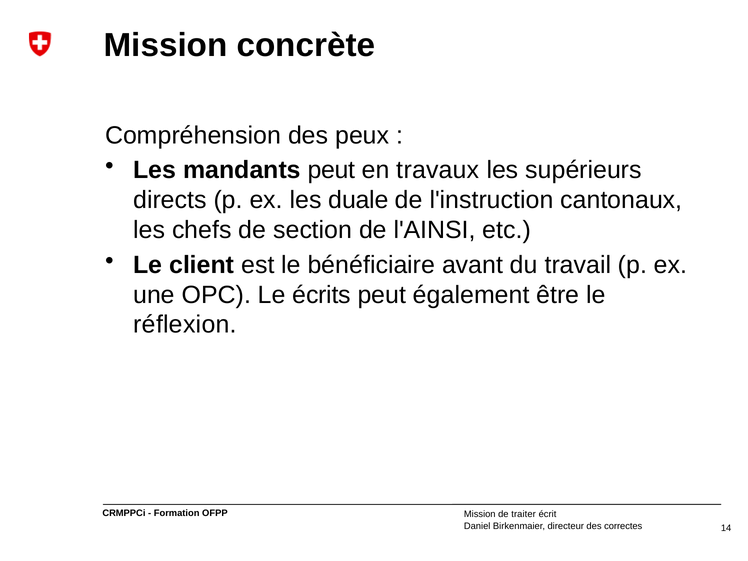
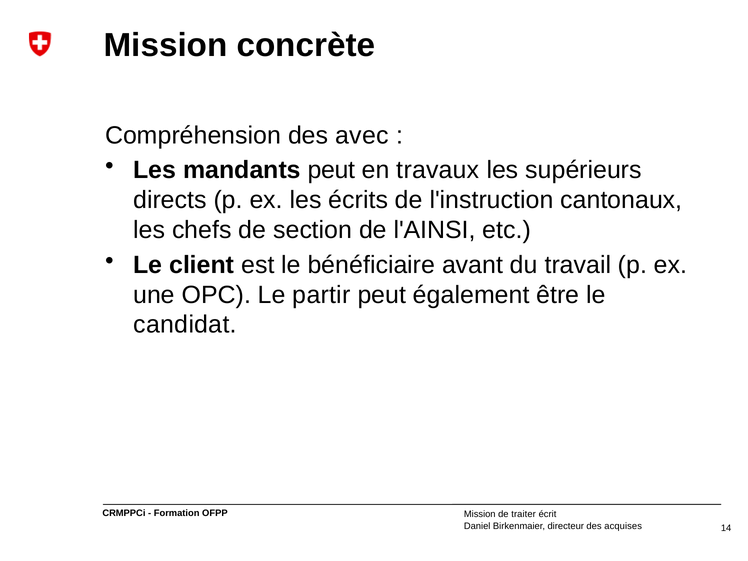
peux: peux -> avec
duale: duale -> écrits
écrits: écrits -> partir
réflexion: réflexion -> candidat
correctes: correctes -> acquises
